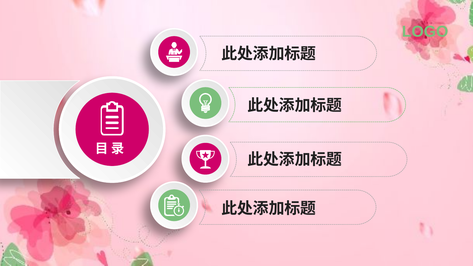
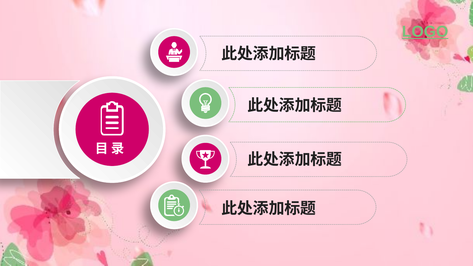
LOGO underline: none -> present
